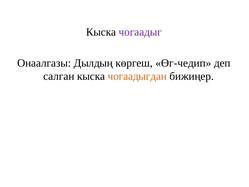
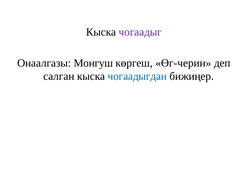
Дылдың: Дылдың -> Монгуш
Өг-чедип: Өг-чедип -> Өг-черин
чогаадыгдан colour: orange -> blue
